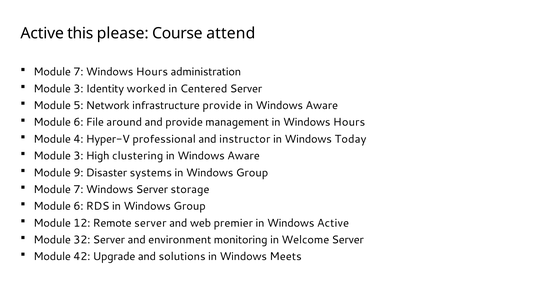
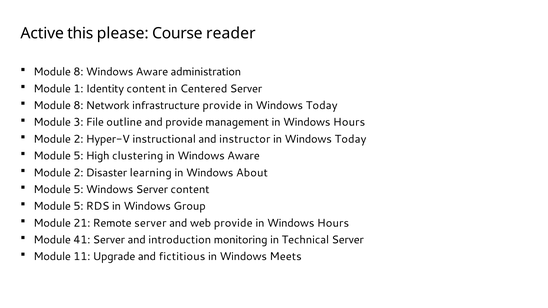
attend: attend -> reader
7 at (78, 72): 7 -> 8
Hours at (152, 72): Hours -> Aware
3 at (78, 89): 3 -> 1
Identity worked: worked -> content
5 at (78, 106): 5 -> 8
Aware at (322, 106): Aware -> Today
6 at (78, 122): 6 -> 3
around: around -> outline
4 at (78, 139): 4 -> 2
professional: professional -> instructional
3 at (78, 156): 3 -> 5
9 at (78, 173): 9 -> 2
systems: systems -> learning
Group at (252, 173): Group -> About
7 at (78, 190): 7 -> 5
Server storage: storage -> content
6 at (78, 206): 6 -> 5
12: 12 -> 21
web premier: premier -> provide
Active at (333, 223): Active -> Hours
32: 32 -> 41
environment: environment -> introduction
Welcome: Welcome -> Technical
42: 42 -> 11
solutions: solutions -> fictitious
